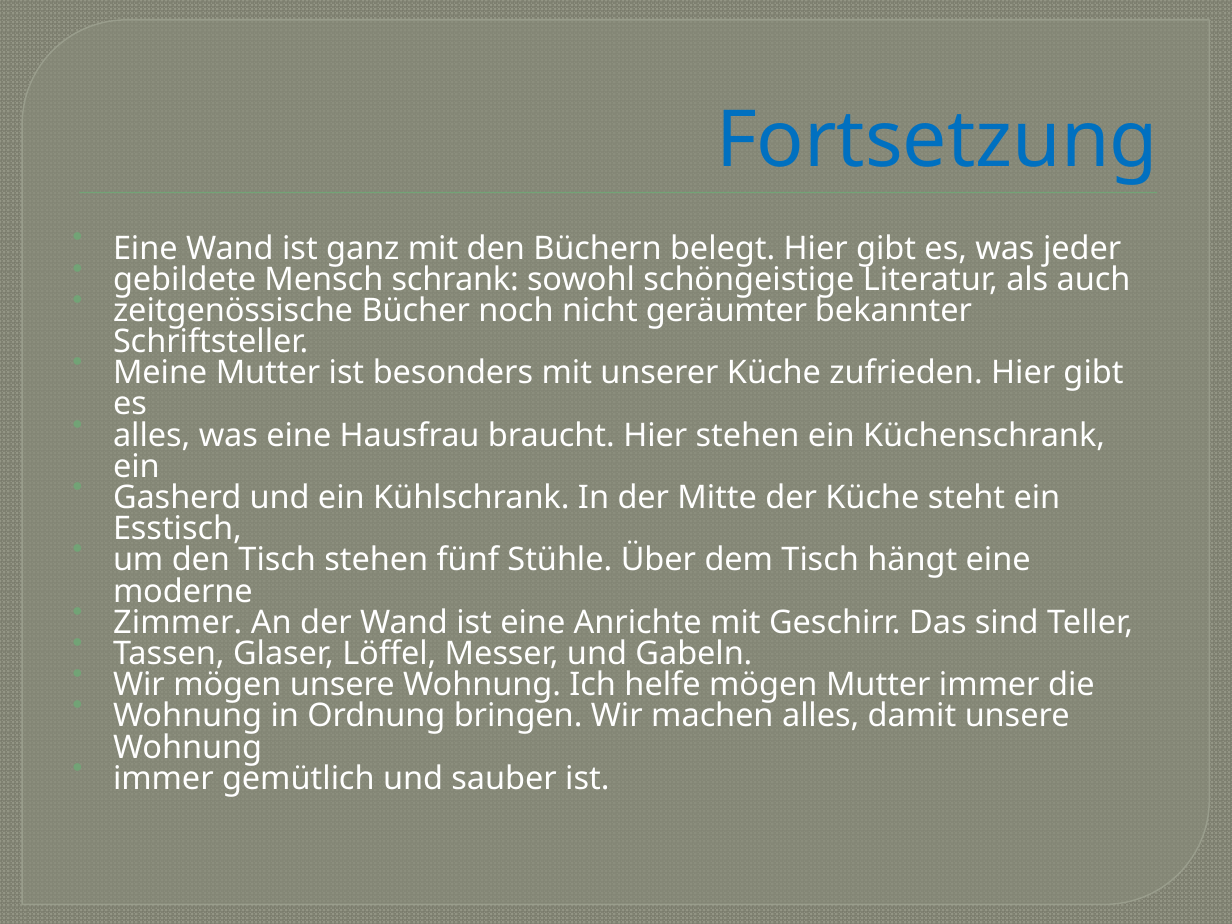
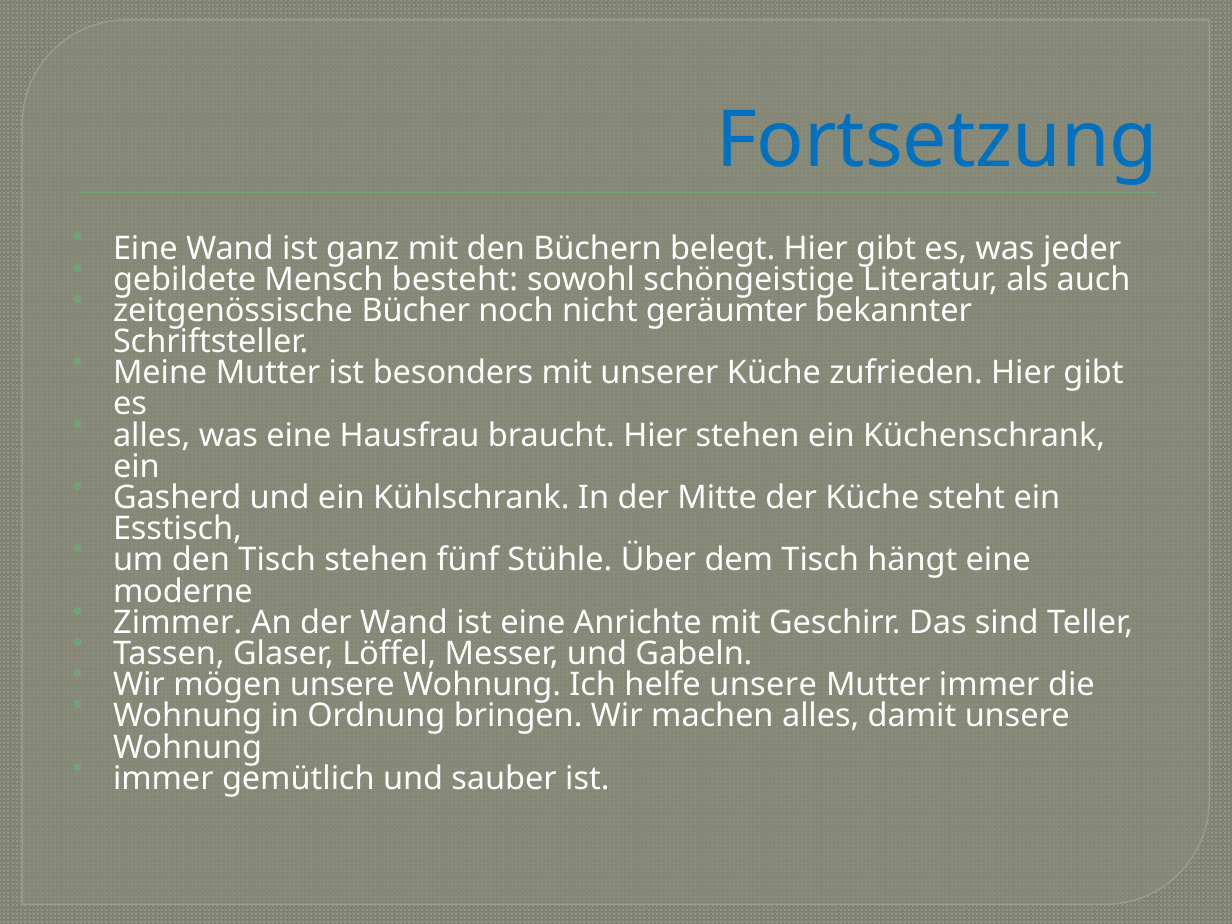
schrank: schrank -> besteht
helfe mögen: mögen -> unsere
